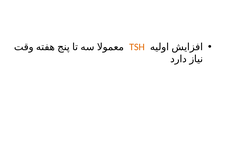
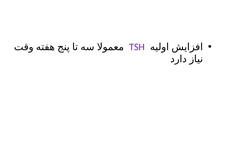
TSH colour: orange -> purple
